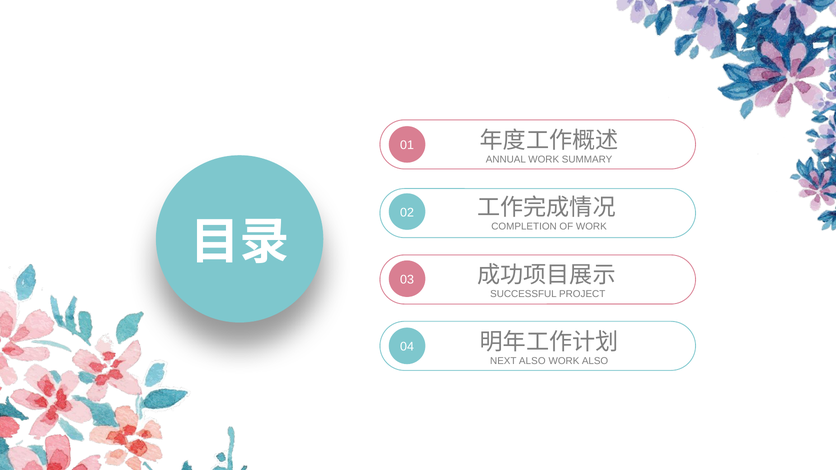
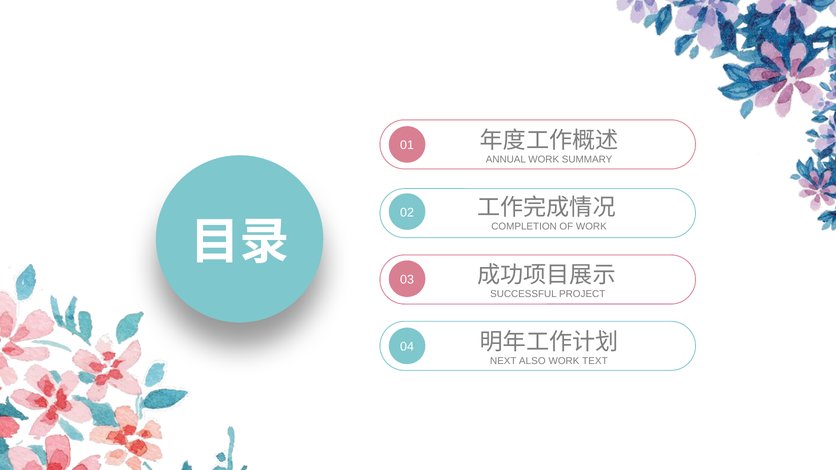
WORK ALSO: ALSO -> TEXT
